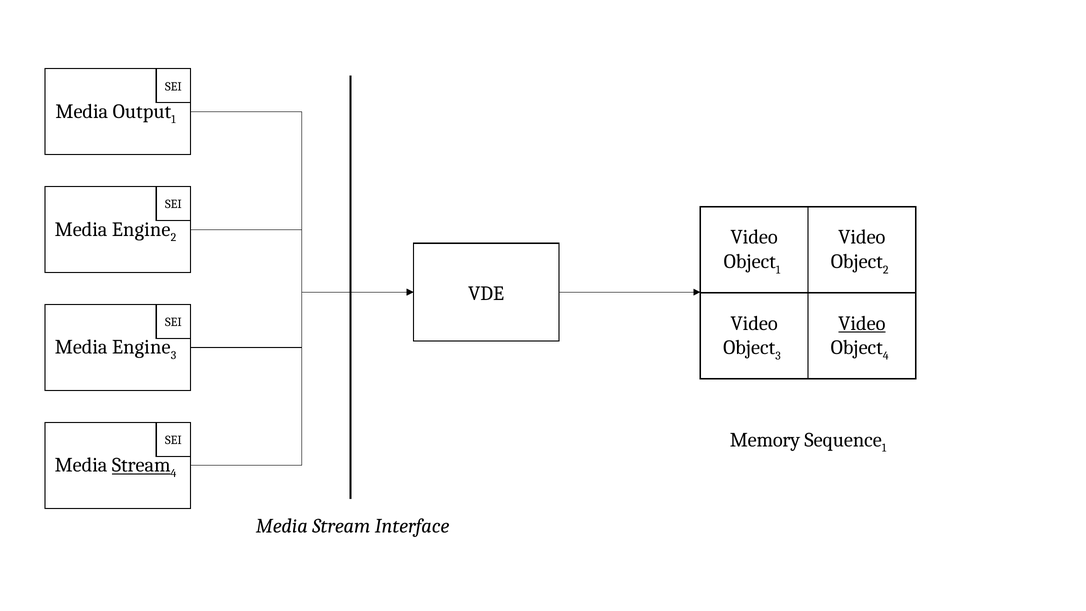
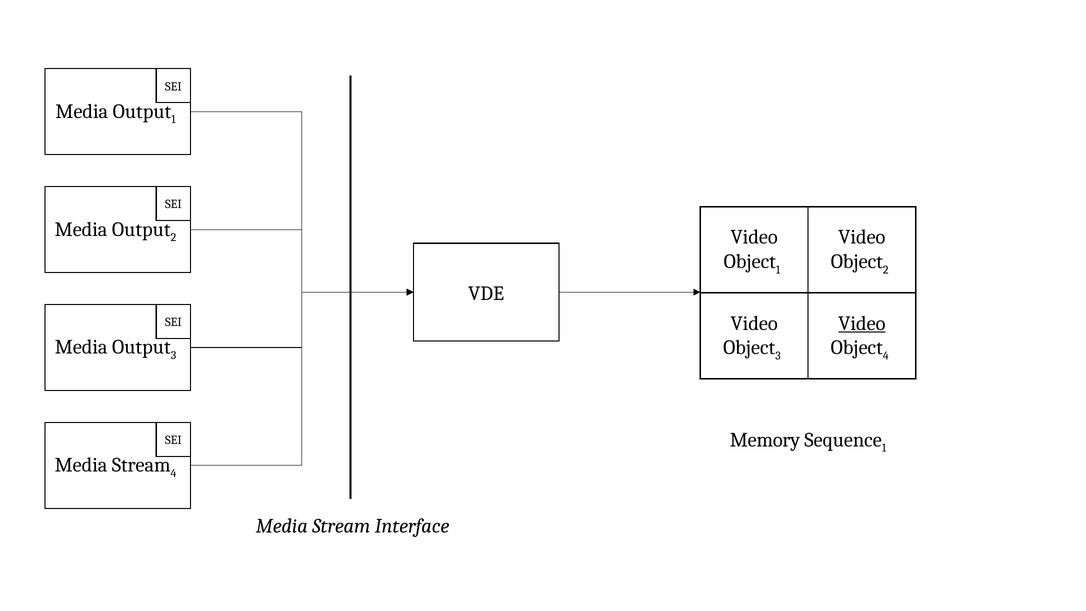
Engine at (141, 229): Engine -> Output
Engine at (141, 347): Engine -> Output
Stream at (141, 465) underline: present -> none
